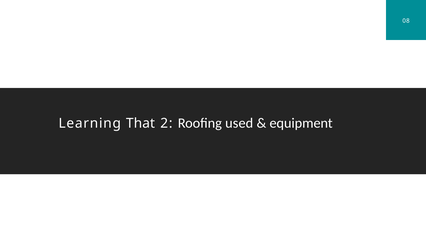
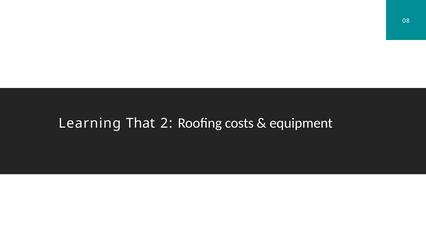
used: used -> costs
